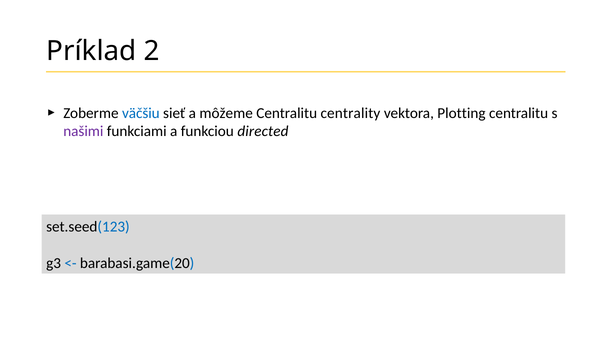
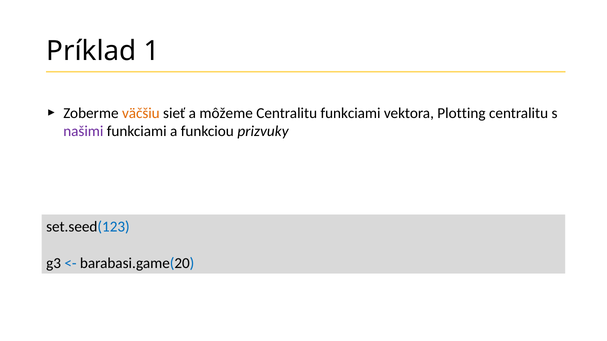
2: 2 -> 1
väčšiu colour: blue -> orange
Centralitu centrality: centrality -> funkciami
directed: directed -> prizvuky
